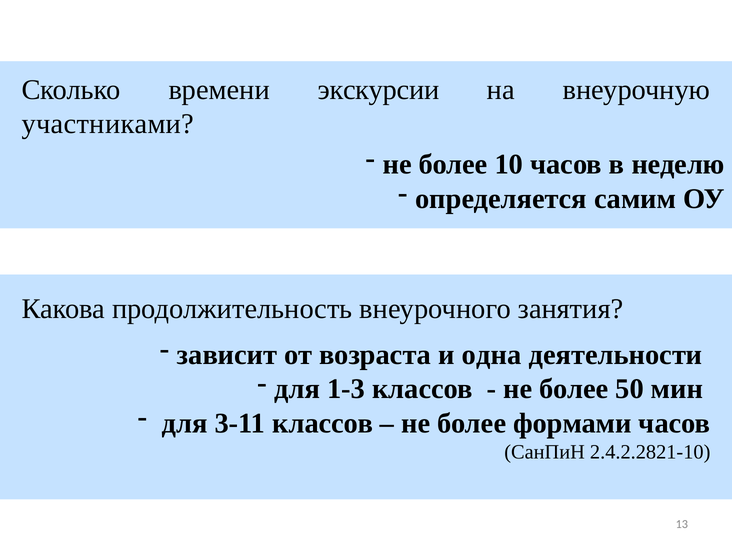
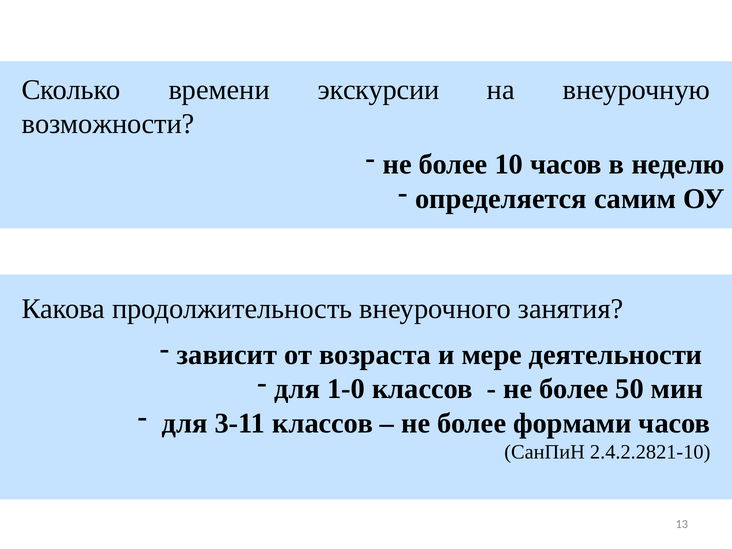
участниками: участниками -> возможности
одна: одна -> мере
1-3: 1-3 -> 1-0
